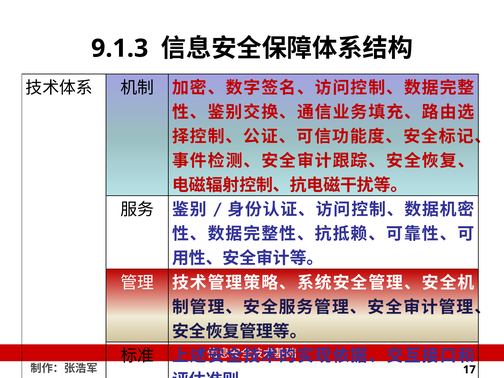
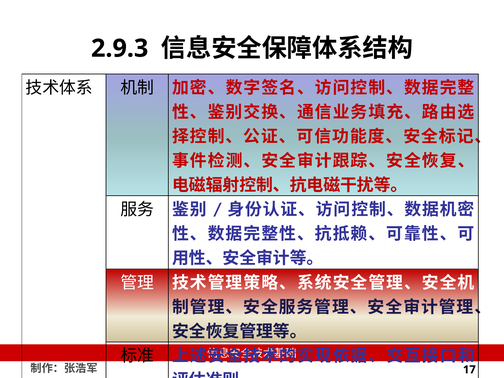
9.1.3: 9.1.3 -> 2.9.3
